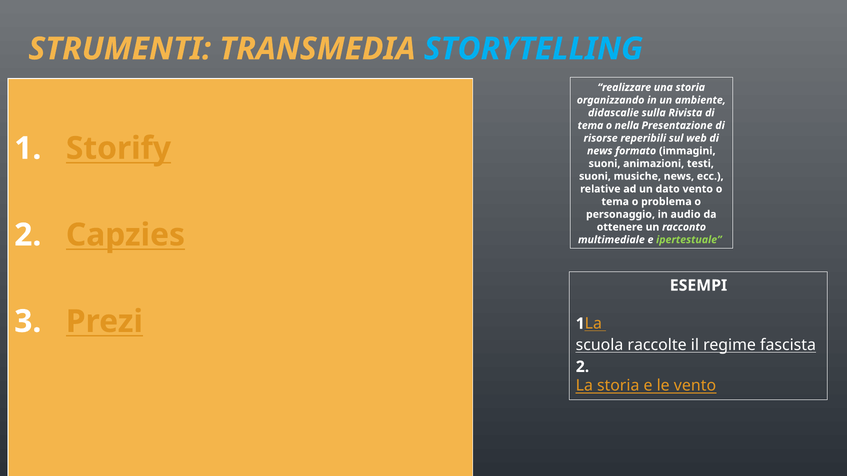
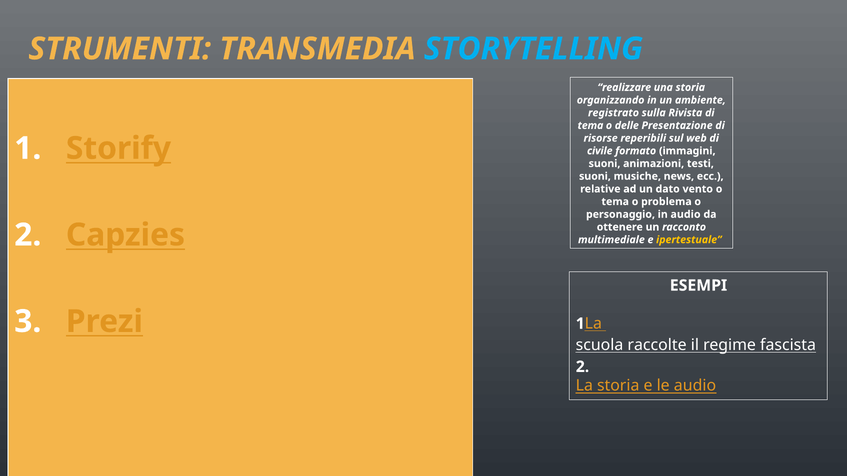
didascalie: didascalie -> registrato
nella: nella -> delle
news at (600, 151): news -> civile
ipertestuale colour: light green -> yellow
le vento: vento -> audio
